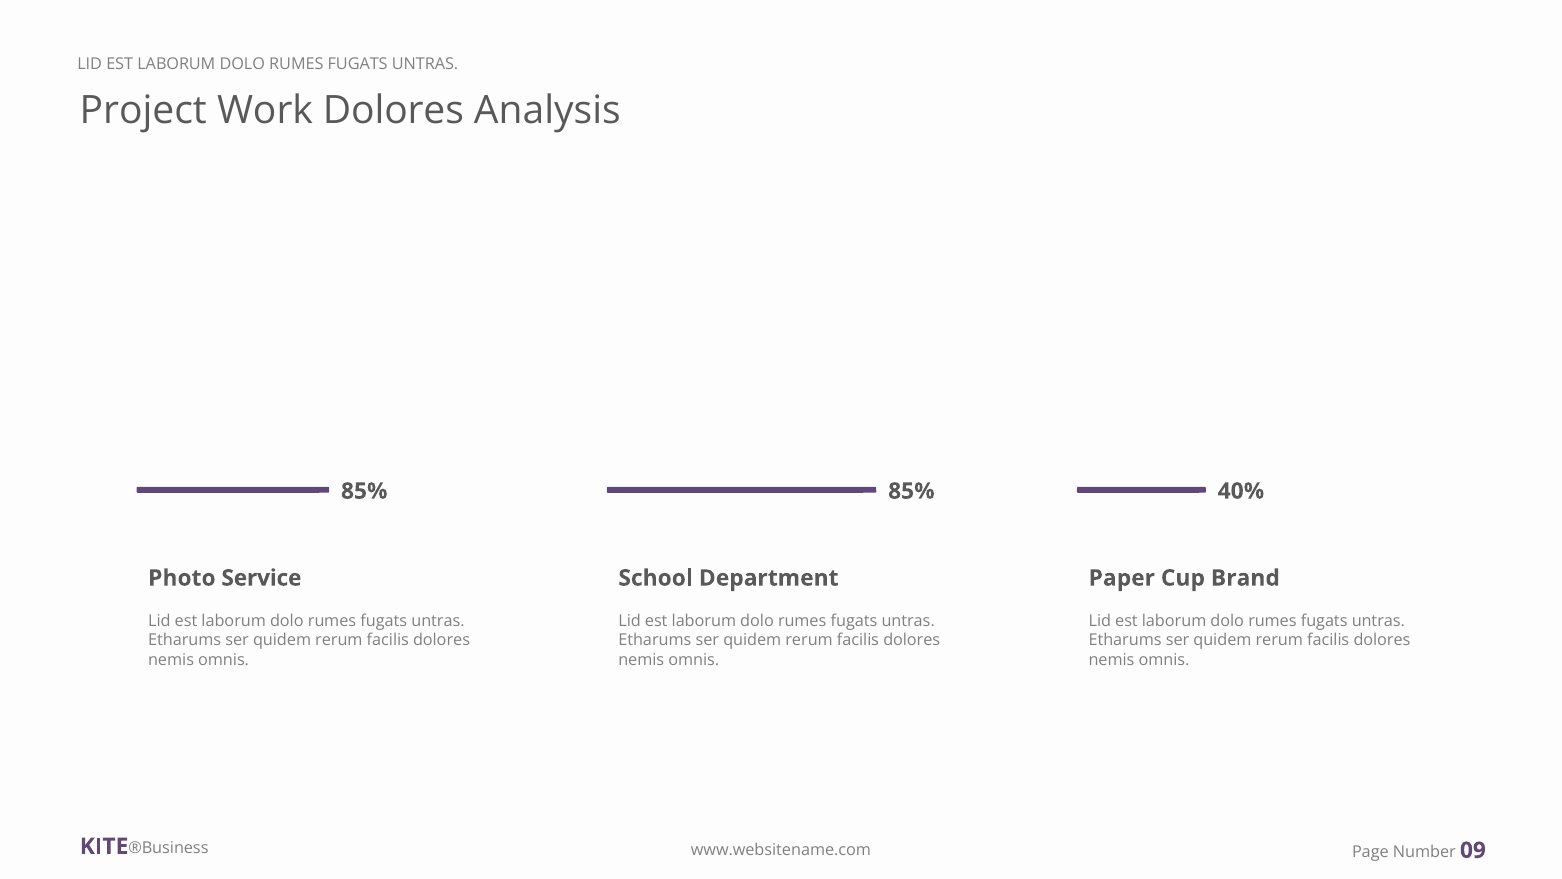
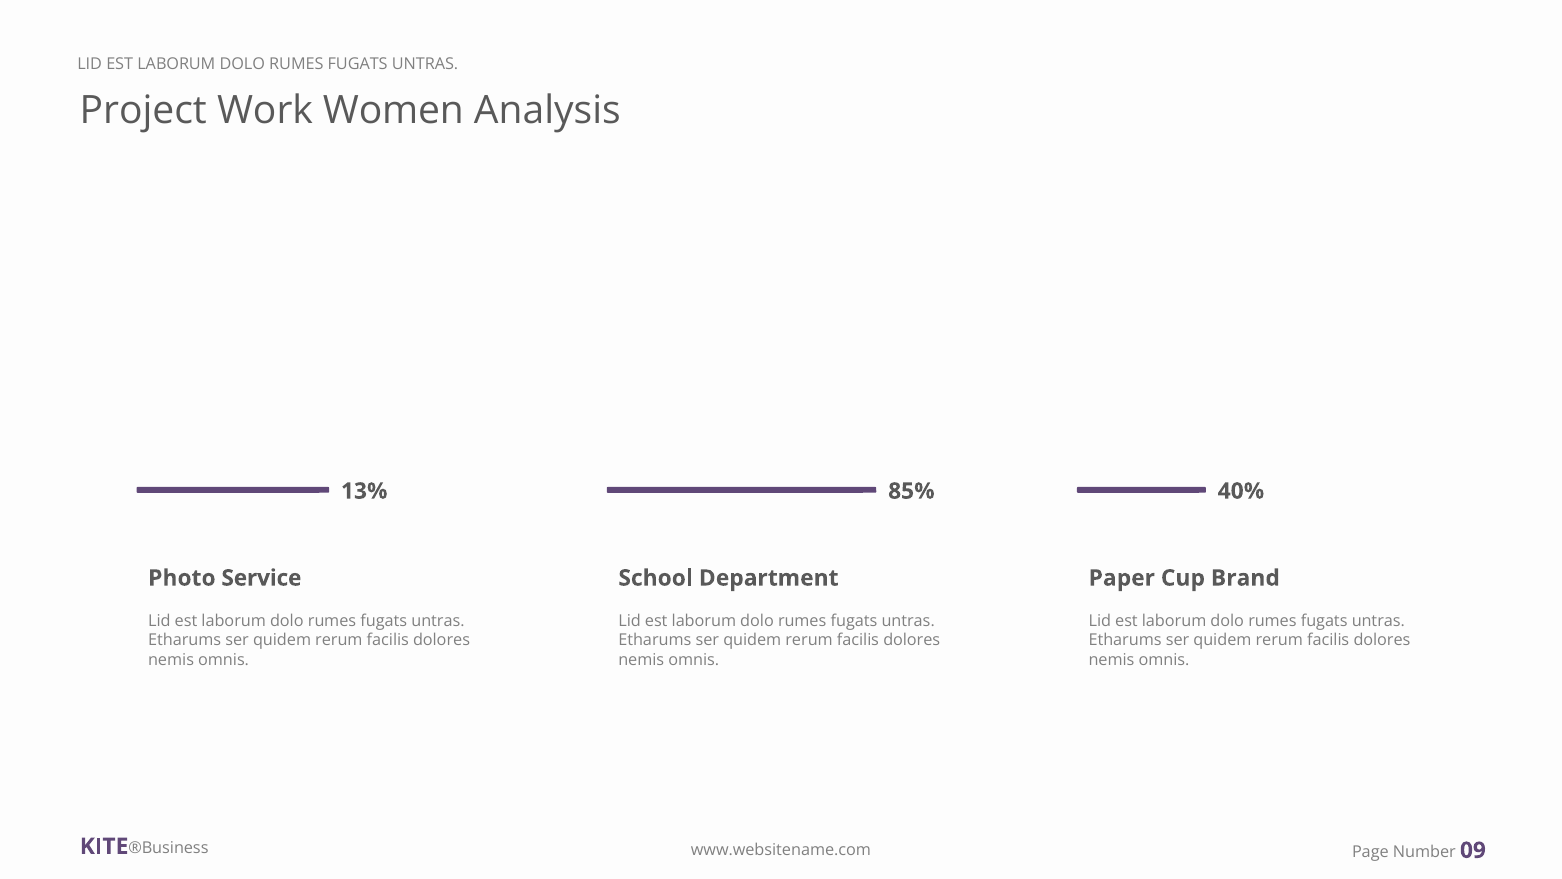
Work Dolores: Dolores -> Women
85% at (364, 491): 85% -> 13%
